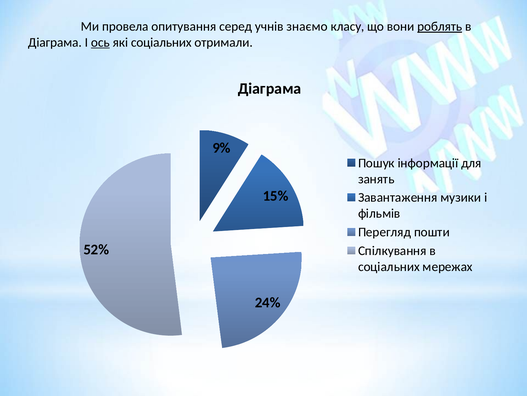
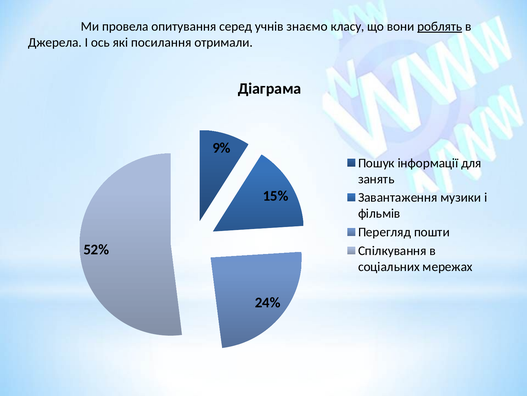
Діаграма at (55, 42): Діаграма -> Джерела
ось underline: present -> none
які соціальних: соціальних -> посилання
